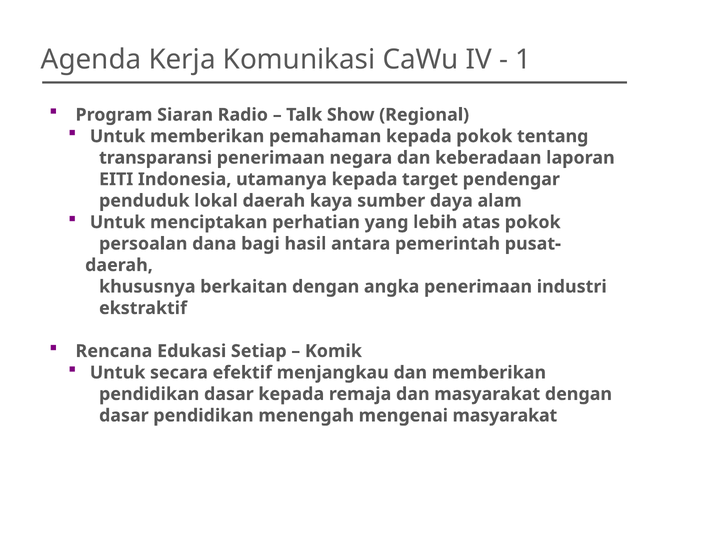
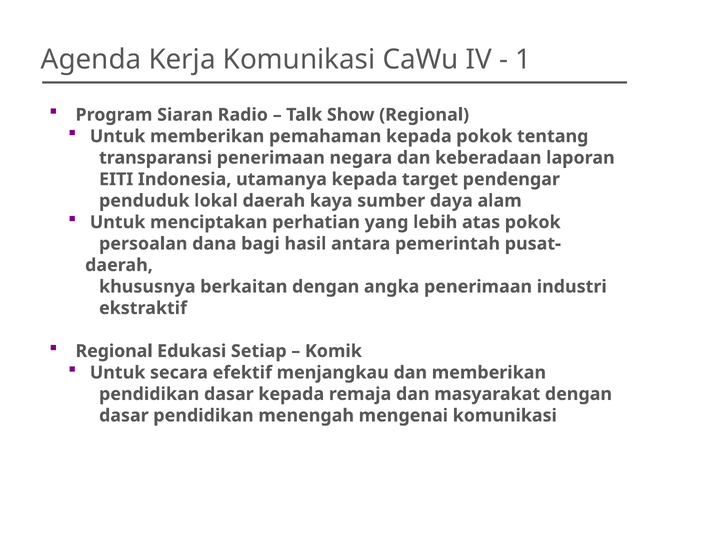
Rencana at (114, 351): Rencana -> Regional
mengenai masyarakat: masyarakat -> komunikasi
